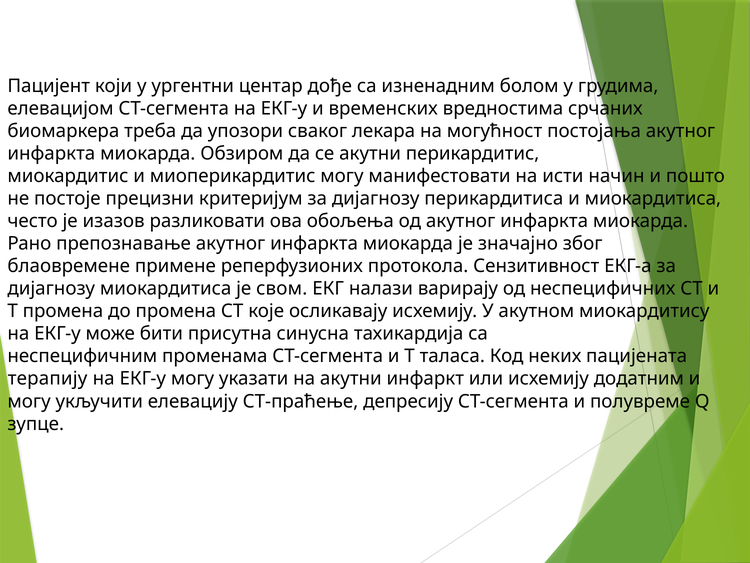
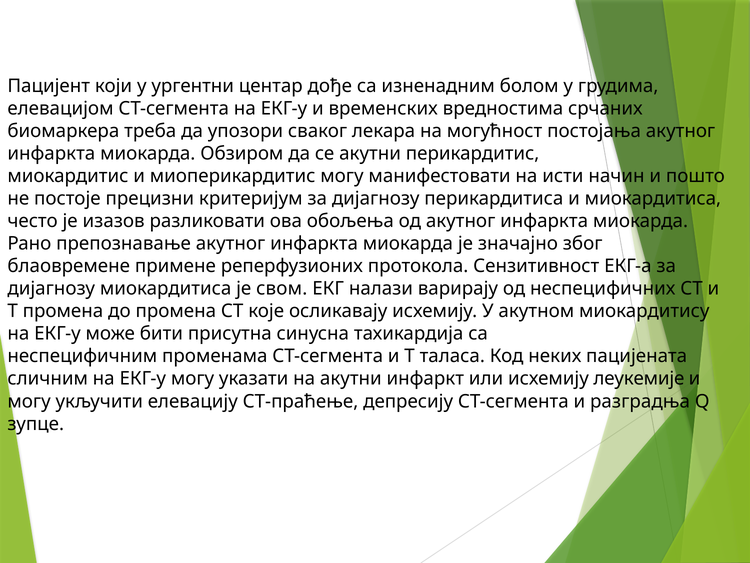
терапију: терапију -> сличним
додатним: додатним -> леукемије
полувреме: полувреме -> разградња
